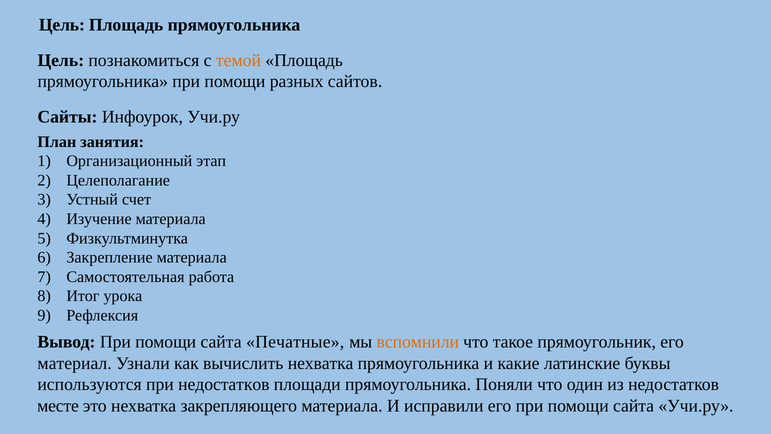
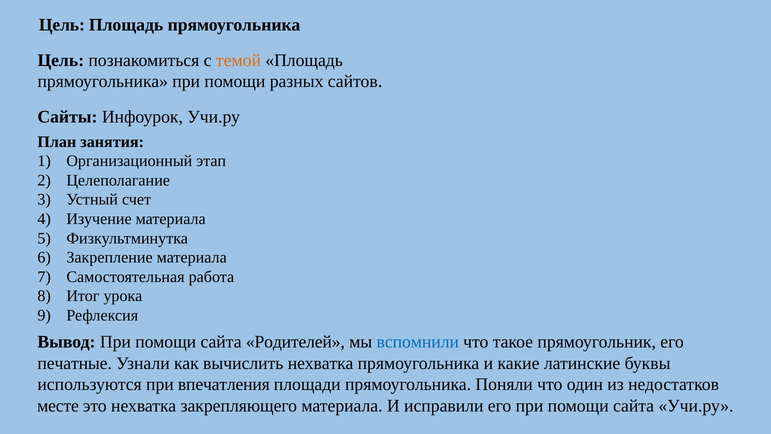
Печатные: Печатные -> Родителей
вспомнили colour: orange -> blue
материал: материал -> печатные
при недостатков: недостатков -> впечатления
